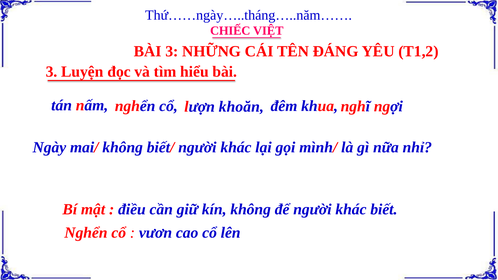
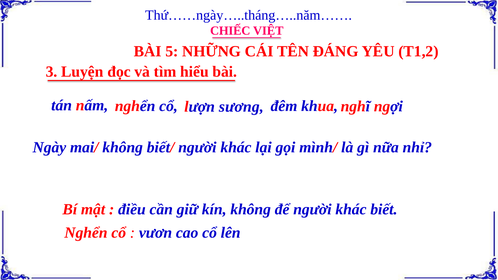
BÀI 3: 3 -> 5
khoăn: khoăn -> sương
